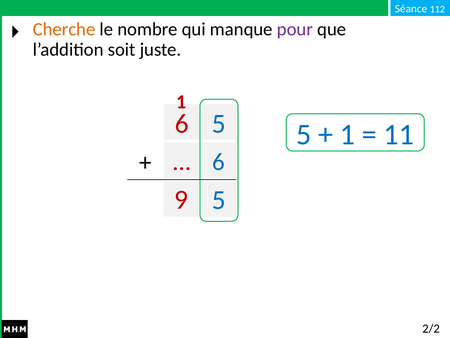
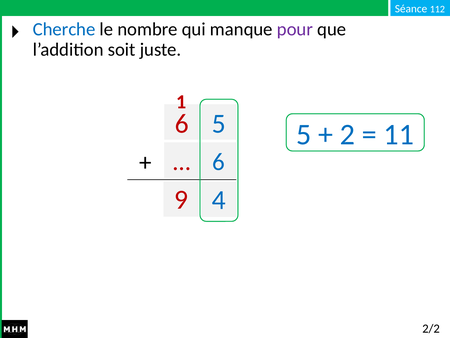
Cherche colour: orange -> blue
1 at (348, 134): 1 -> 2
9 5: 5 -> 4
